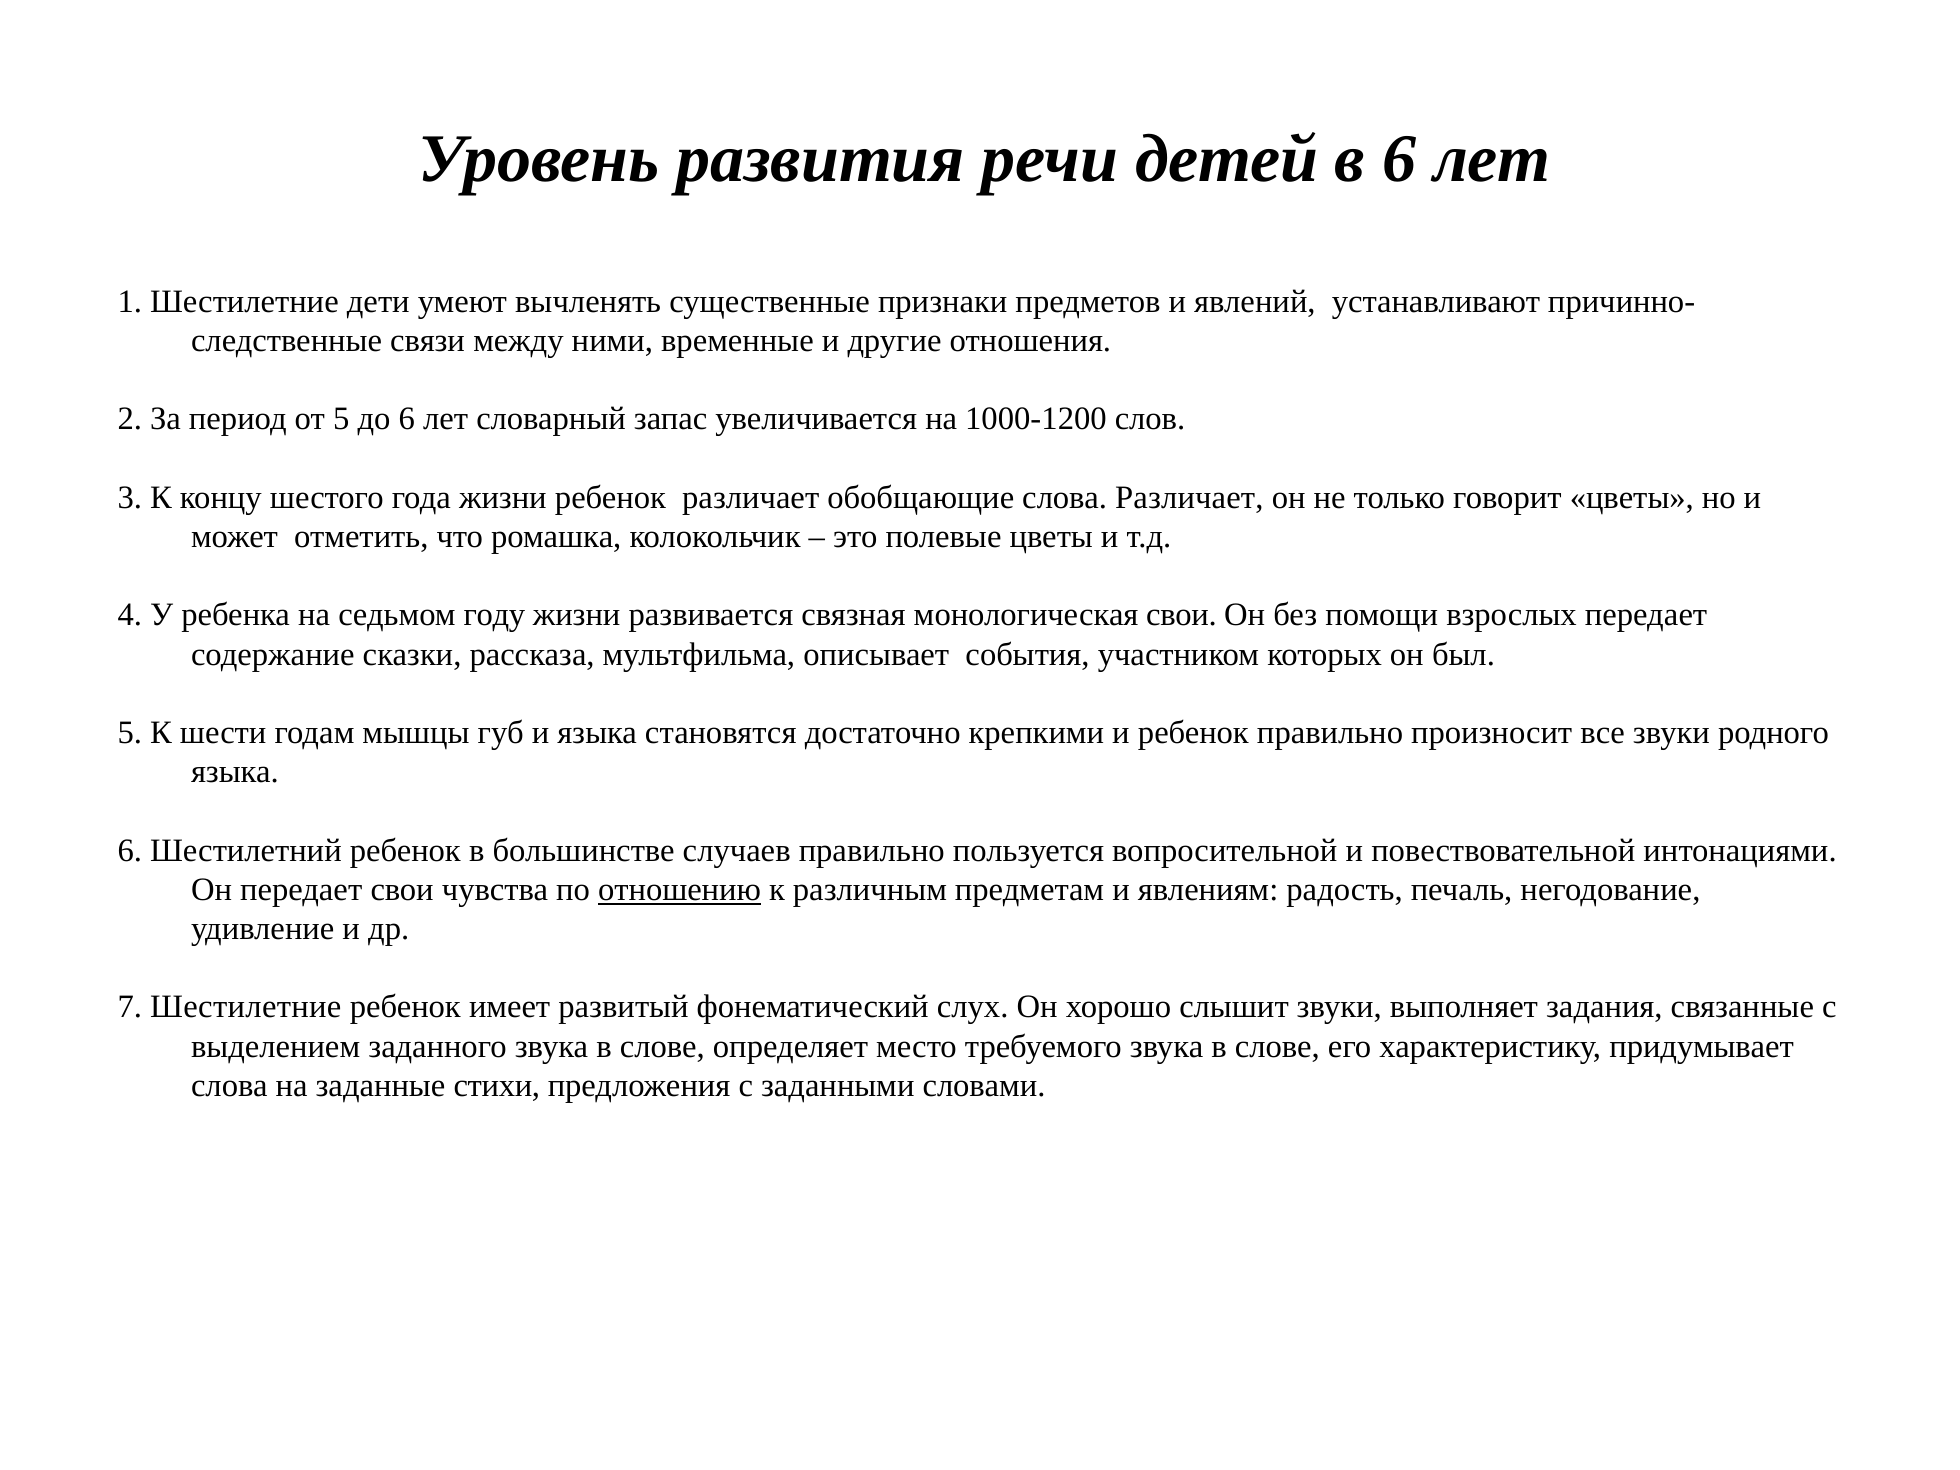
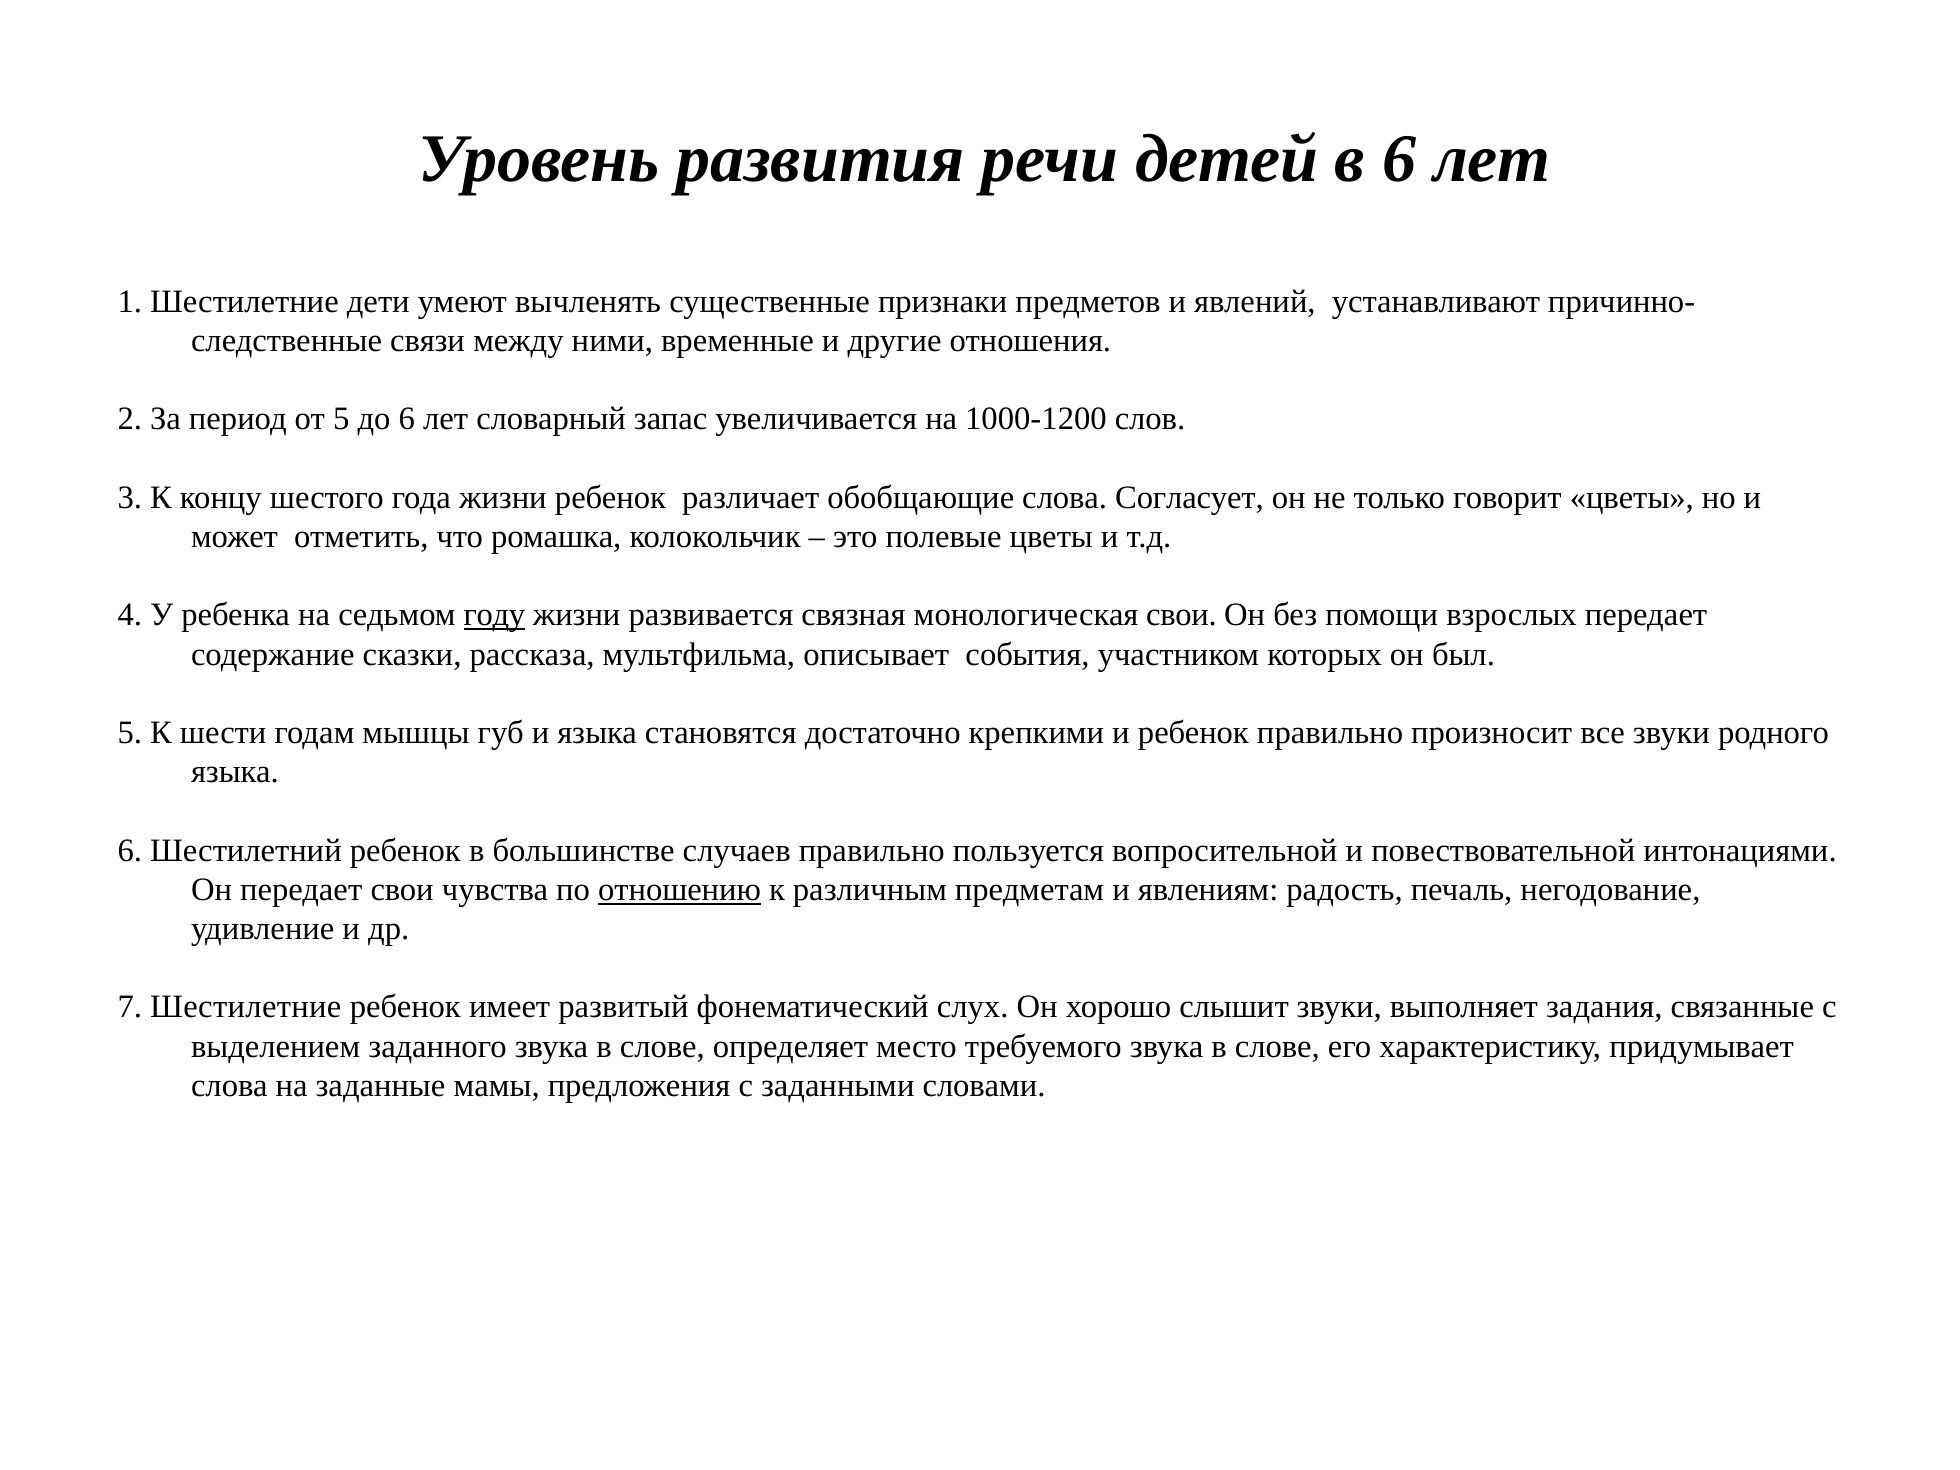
слова Различает: Различает -> Согласует
году underline: none -> present
стихи: стихи -> мамы
